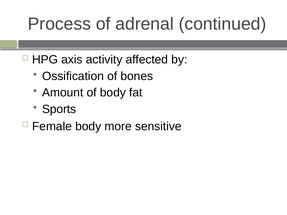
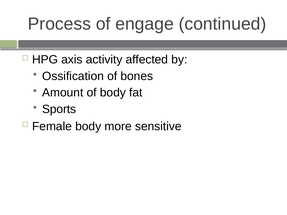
adrenal: adrenal -> engage
